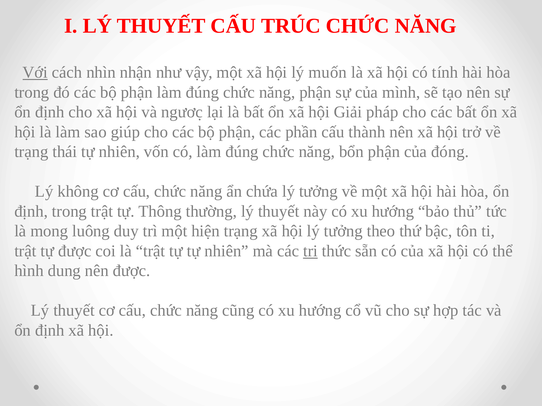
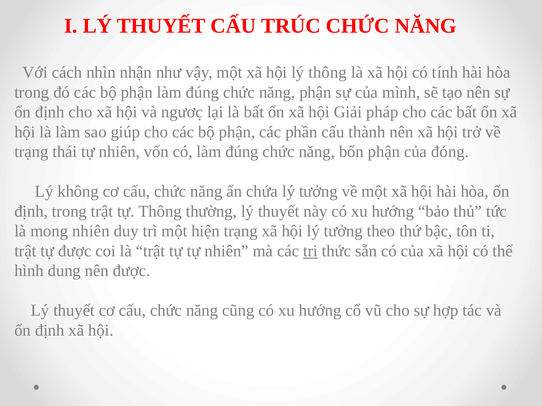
Với underline: present -> none
lý muốn: muốn -> thông
mong luông: luông -> nhiên
